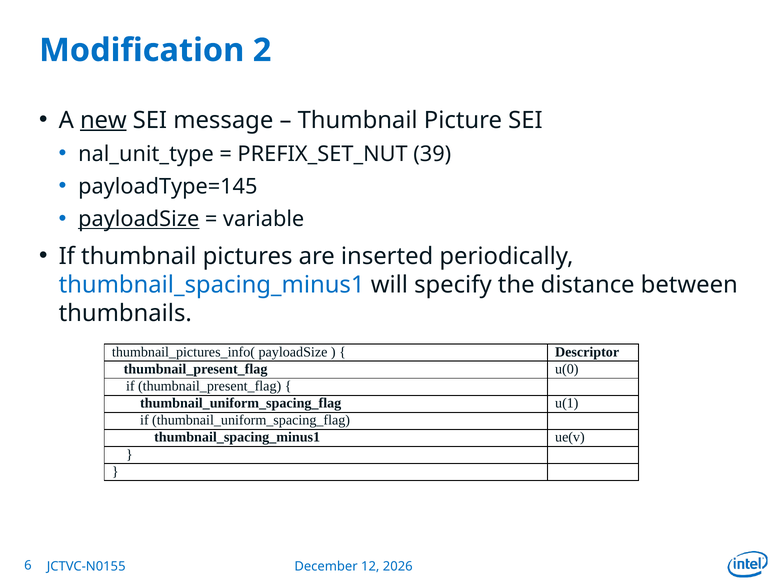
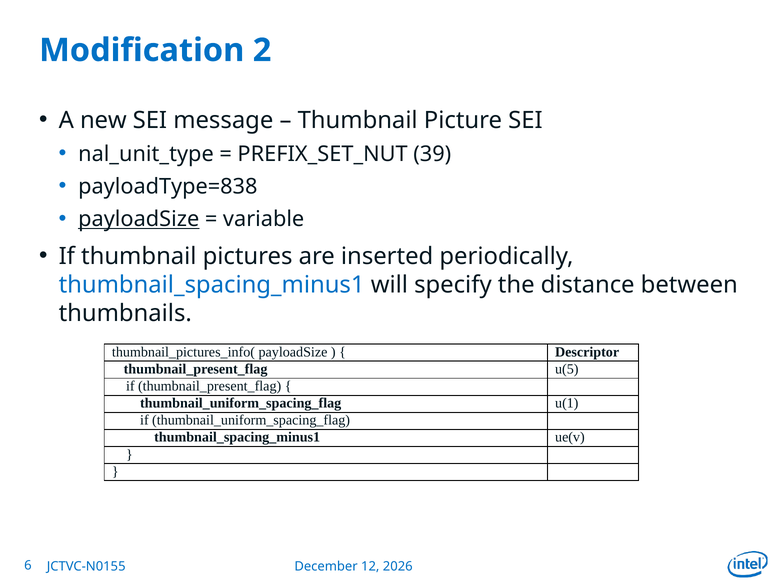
new underline: present -> none
payloadType=145: payloadType=145 -> payloadType=838
u(0: u(0 -> u(5
